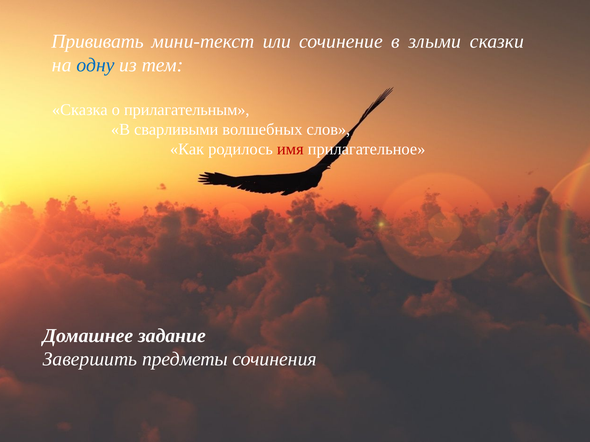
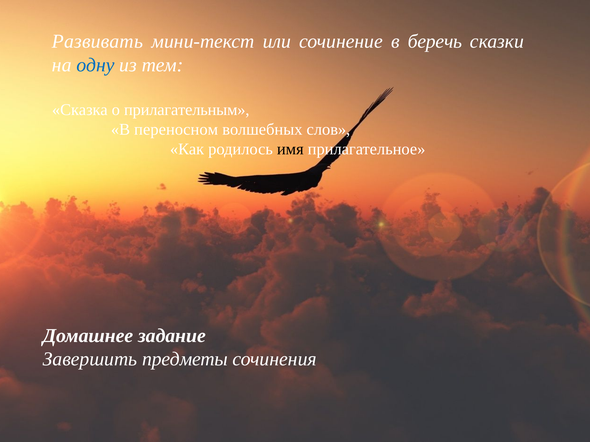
Прививать: Прививать -> Развивать
злыми: злыми -> беречь
сварливыми: сварливыми -> переносном
имя colour: red -> black
